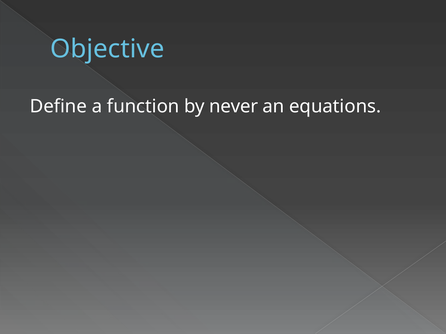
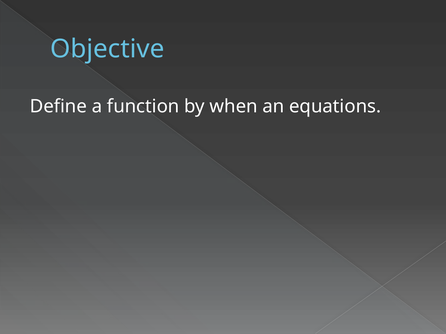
never: never -> when
